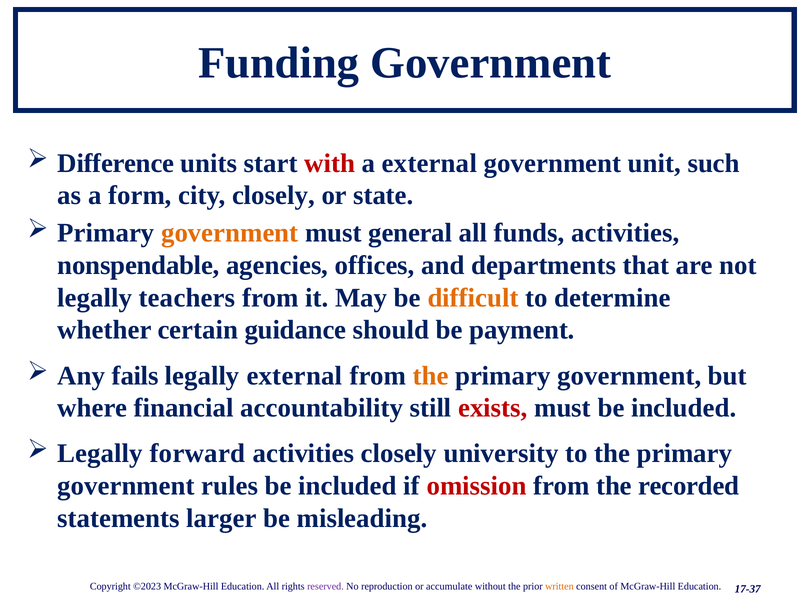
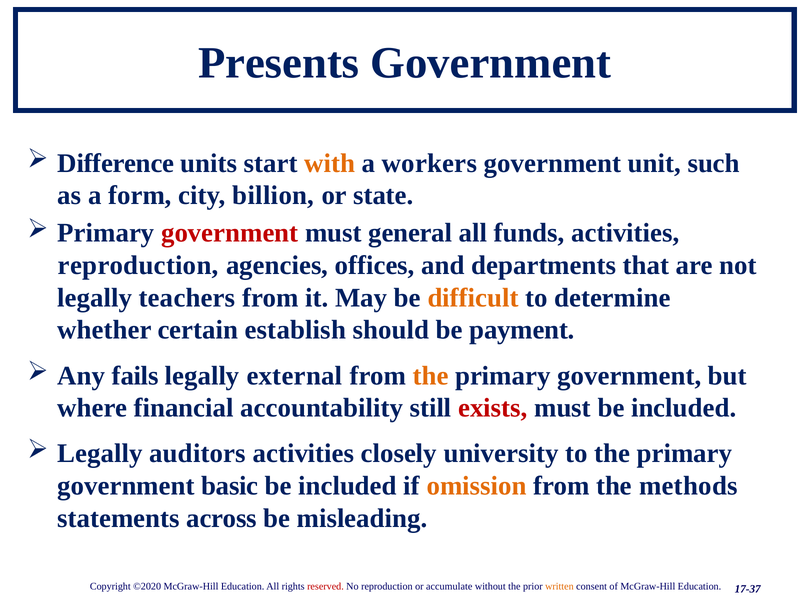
Funding: Funding -> Presents
with colour: red -> orange
a external: external -> workers
city closely: closely -> billion
government at (230, 233) colour: orange -> red
nonspendable at (139, 265): nonspendable -> reproduction
guidance: guidance -> establish
forward: forward -> auditors
rules: rules -> basic
omission colour: red -> orange
recorded: recorded -> methods
larger: larger -> across
©2023: ©2023 -> ©2020
reserved colour: purple -> red
